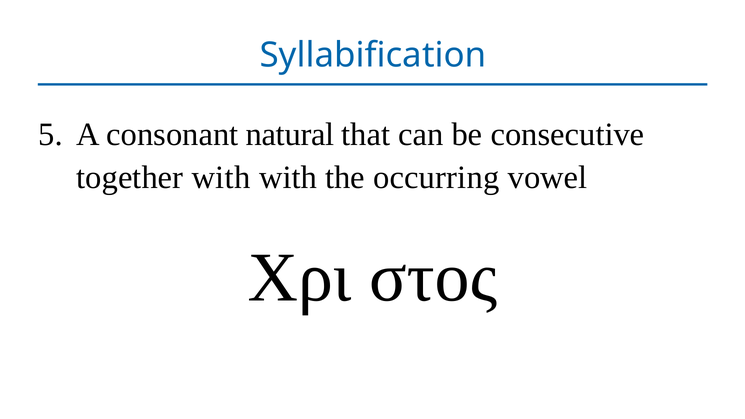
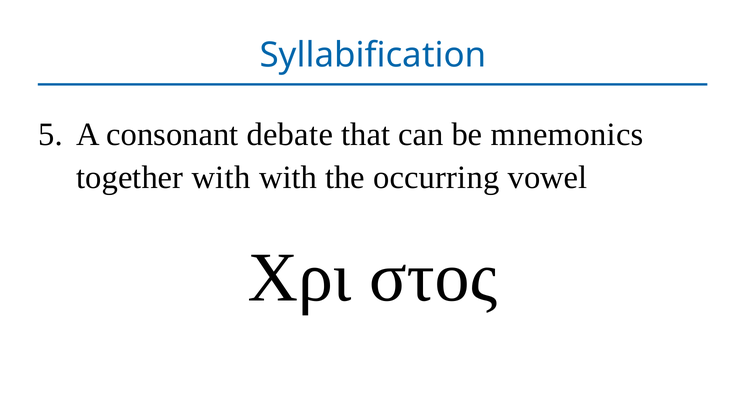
natural: natural -> debate
consecutive: consecutive -> mnemonics
